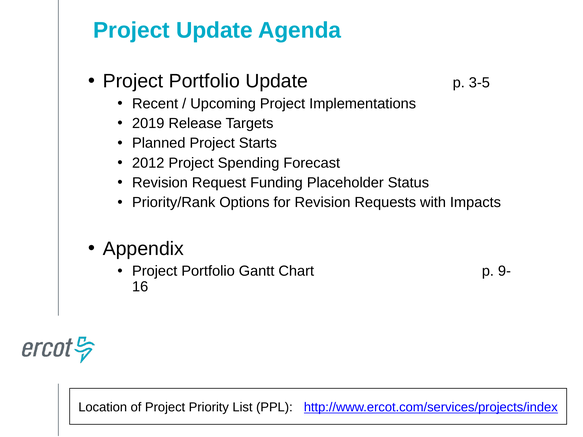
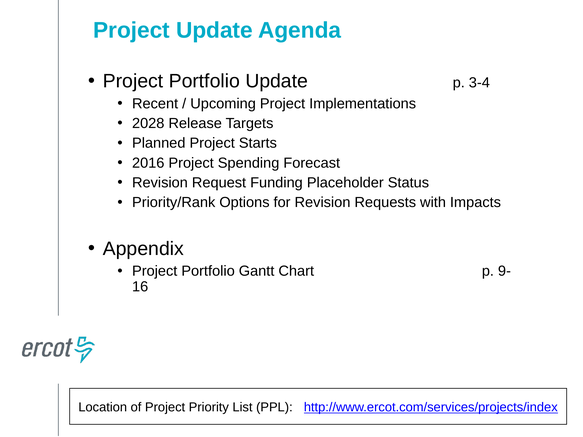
3-5: 3-5 -> 3-4
2019: 2019 -> 2028
2012: 2012 -> 2016
